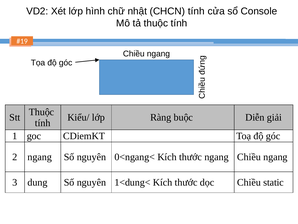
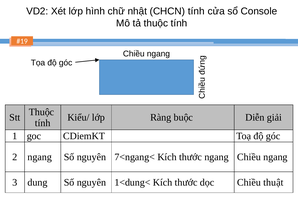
0<ngang<: 0<ngang< -> 7<ngang<
static: static -> thuật
